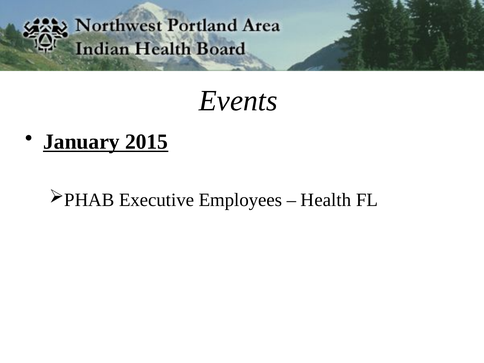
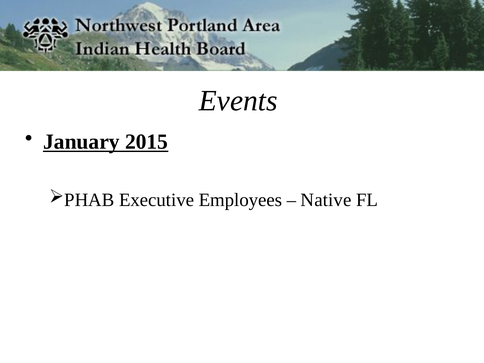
Health: Health -> Native
